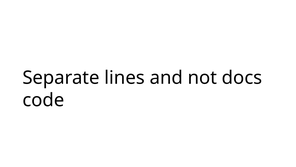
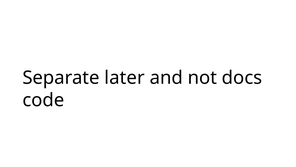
lines: lines -> later
